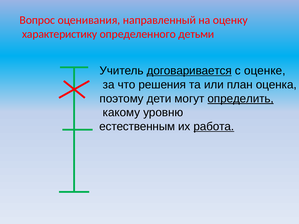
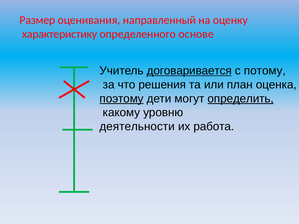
Вопрос: Вопрос -> Размер
детьми: детьми -> основе
оценке: оценке -> потому
поэтому underline: none -> present
естественным: естественным -> деятельности
работа underline: present -> none
